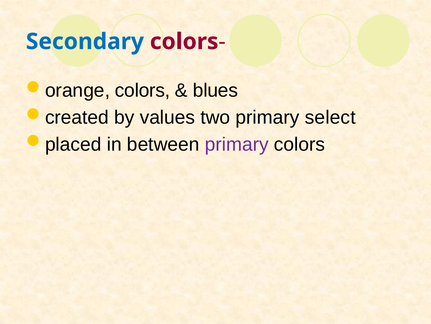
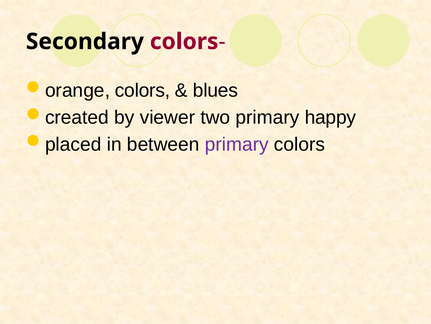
Secondary colour: blue -> black
values: values -> viewer
select: select -> happy
